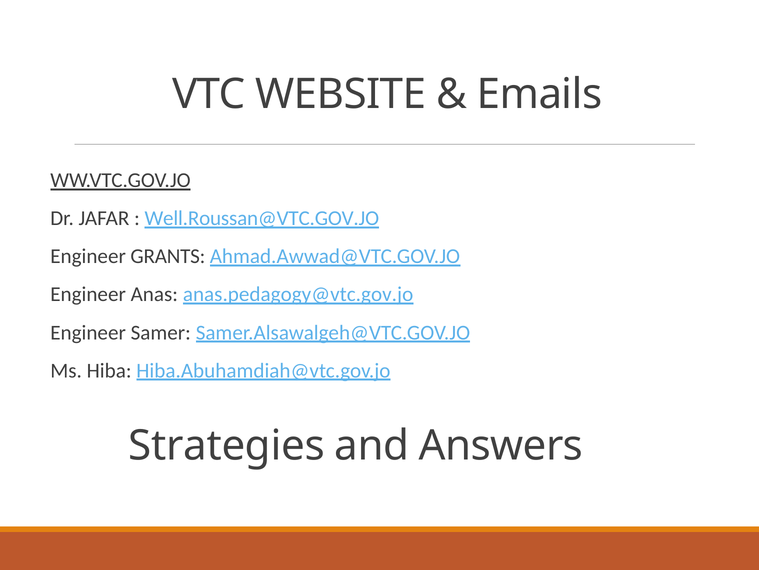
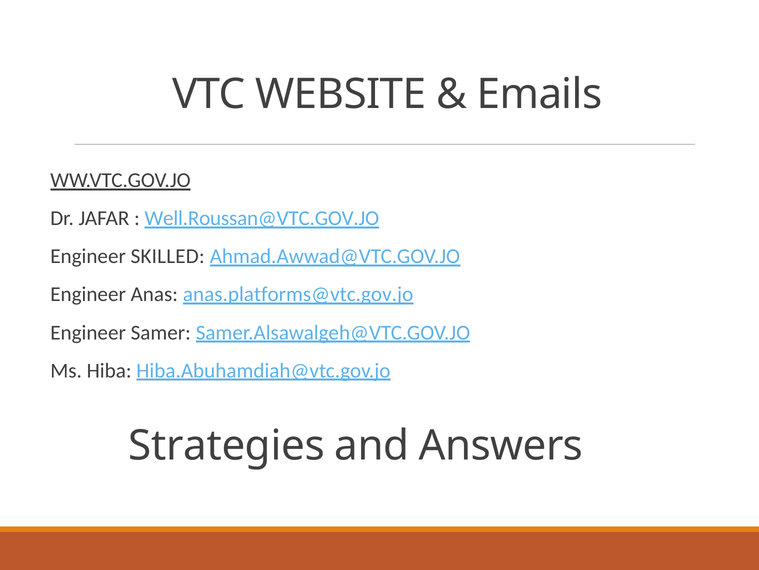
GRANTS: GRANTS -> SKILLED
anas.pedagogy@vtc.gov.jo: anas.pedagogy@vtc.gov.jo -> anas.platforms@vtc.gov.jo
